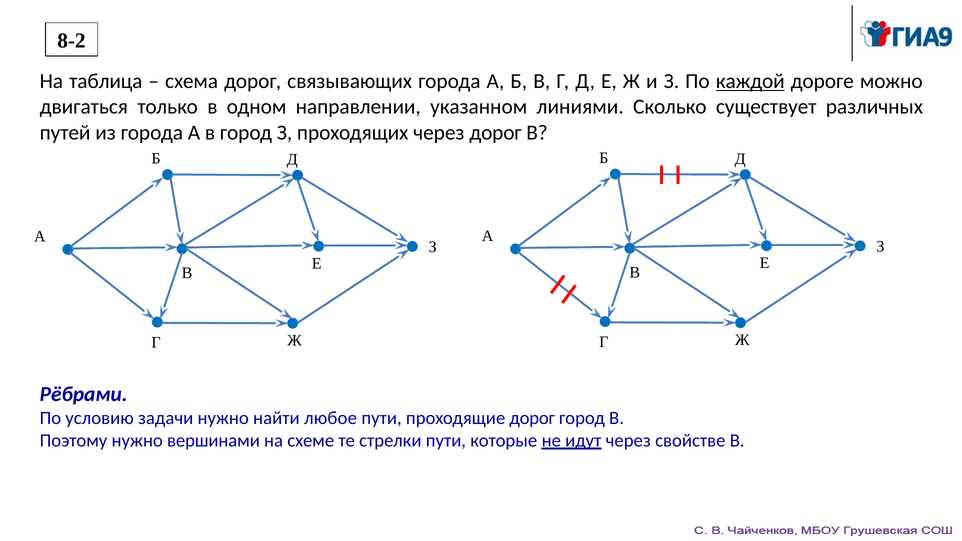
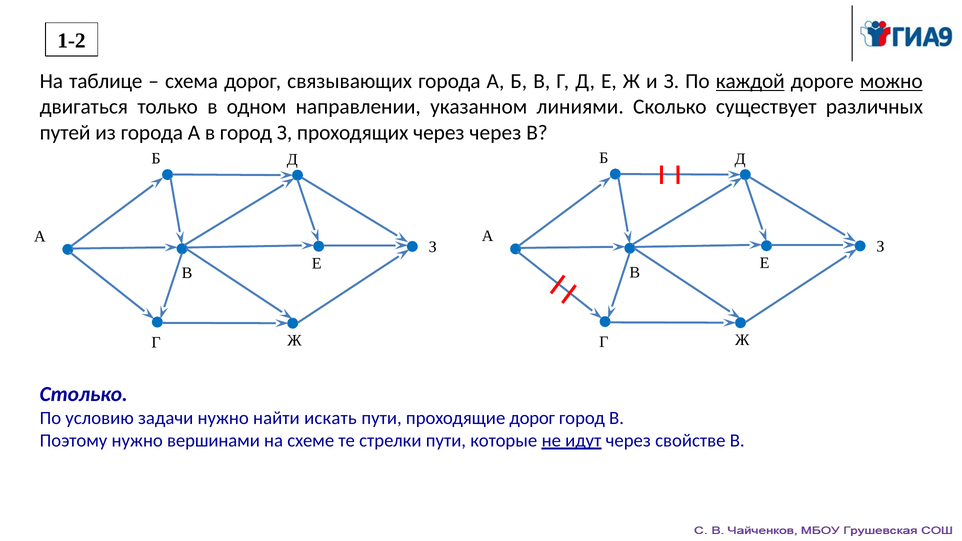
8-2: 8-2 -> 1-2
таблица: таблица -> таблице
можно underline: none -> present
через дорог: дорог -> через
Рёбрами: Рёбрами -> Столько
любое: любое -> искать
